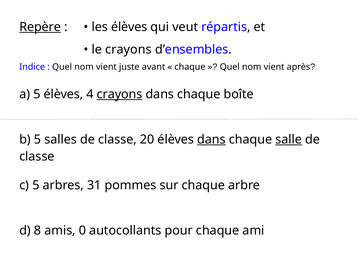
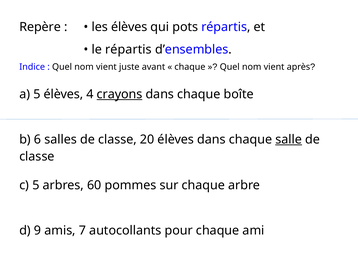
Repère underline: present -> none
veut: veut -> pots
le crayons: crayons -> répartis
b 5: 5 -> 6
dans at (211, 139) underline: present -> none
31: 31 -> 60
8: 8 -> 9
0: 0 -> 7
